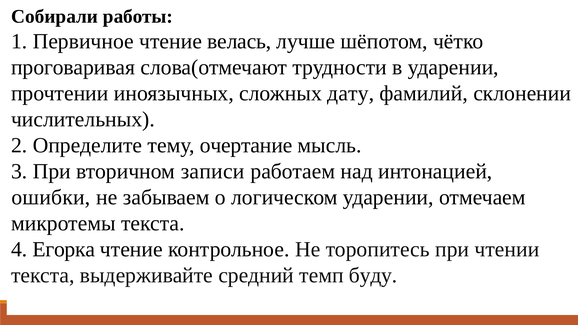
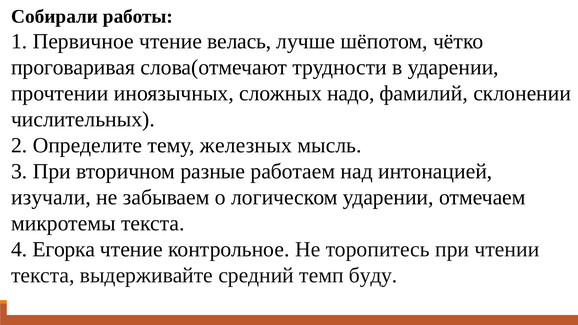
дату: дату -> надо
очертание: очертание -> железных
записи: записи -> разные
ошибки: ошибки -> изучали
